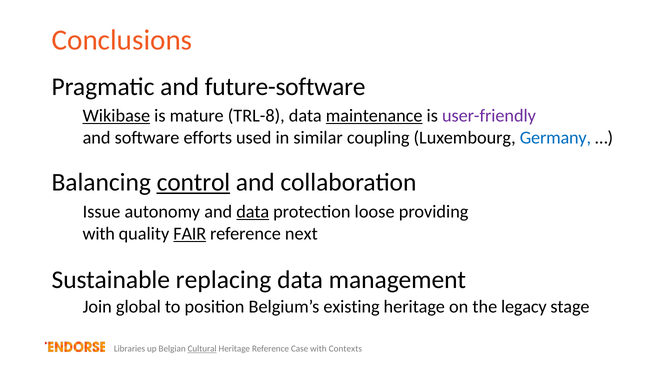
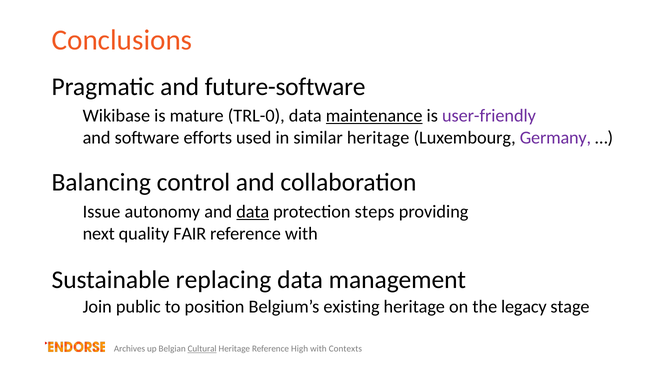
Wikibase underline: present -> none
TRL-8: TRL-8 -> TRL-0
similar coupling: coupling -> heritage
Germany colour: blue -> purple
control underline: present -> none
loose: loose -> steps
with at (99, 234): with -> next
FAIR underline: present -> none
reference next: next -> with
global: global -> public
Libraries: Libraries -> Archives
Case: Case -> High
